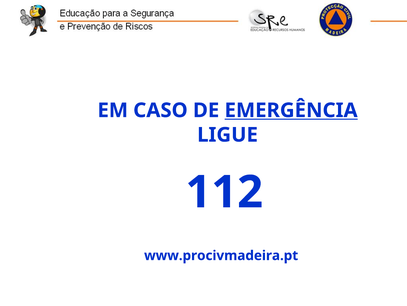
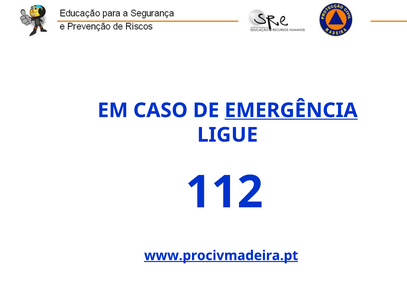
www.procivmadeira.pt underline: none -> present
